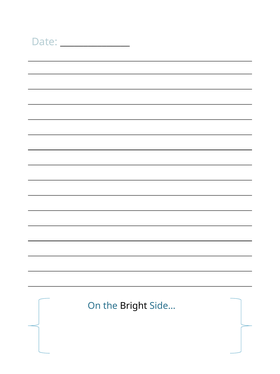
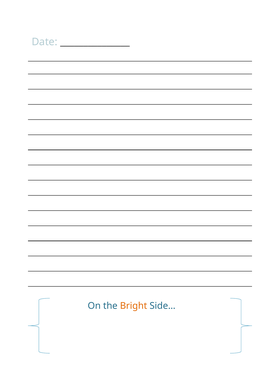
Bright colour: black -> orange
